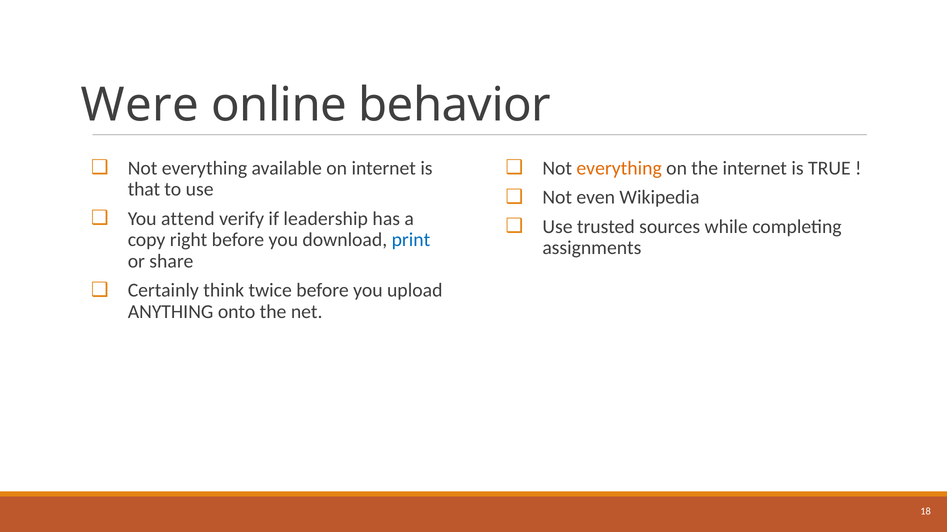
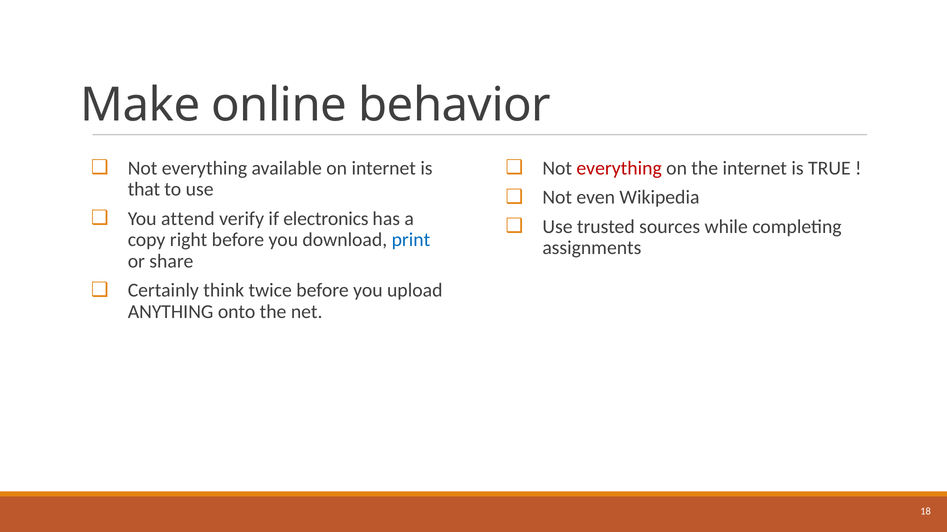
Were: Were -> Make
everything at (619, 168) colour: orange -> red
leadership: leadership -> electronics
